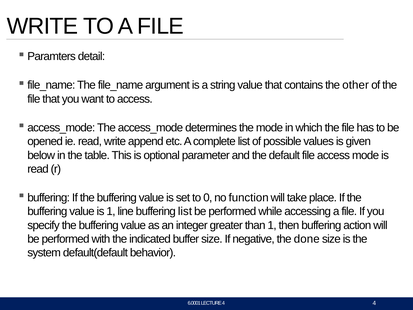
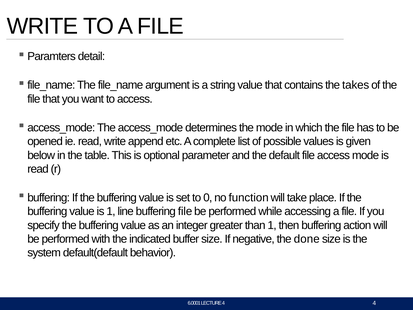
other: other -> takes
buffering list: list -> file
